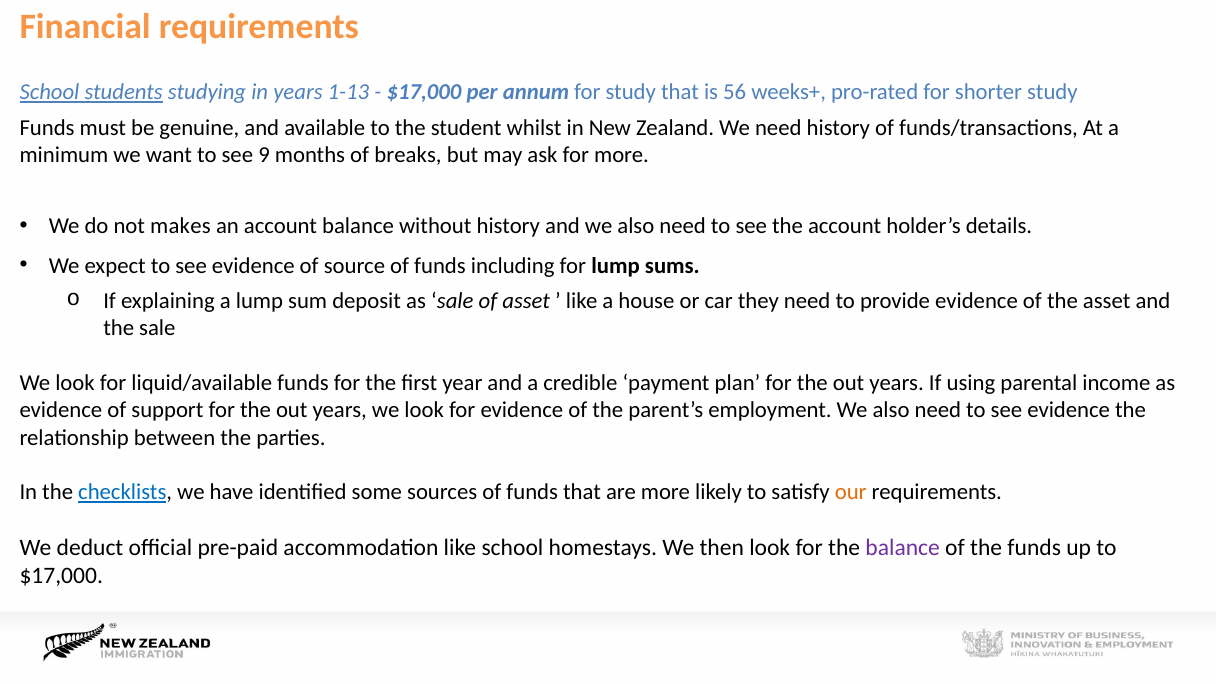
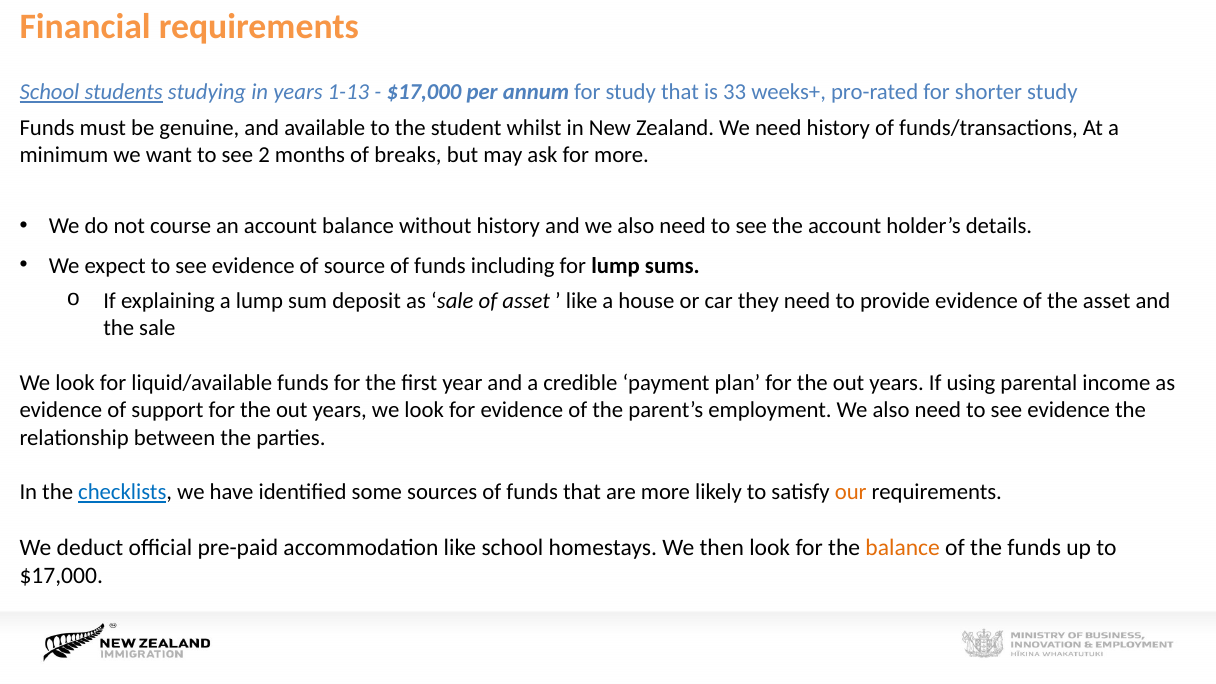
56: 56 -> 33
9: 9 -> 2
makes: makes -> course
balance at (903, 548) colour: purple -> orange
